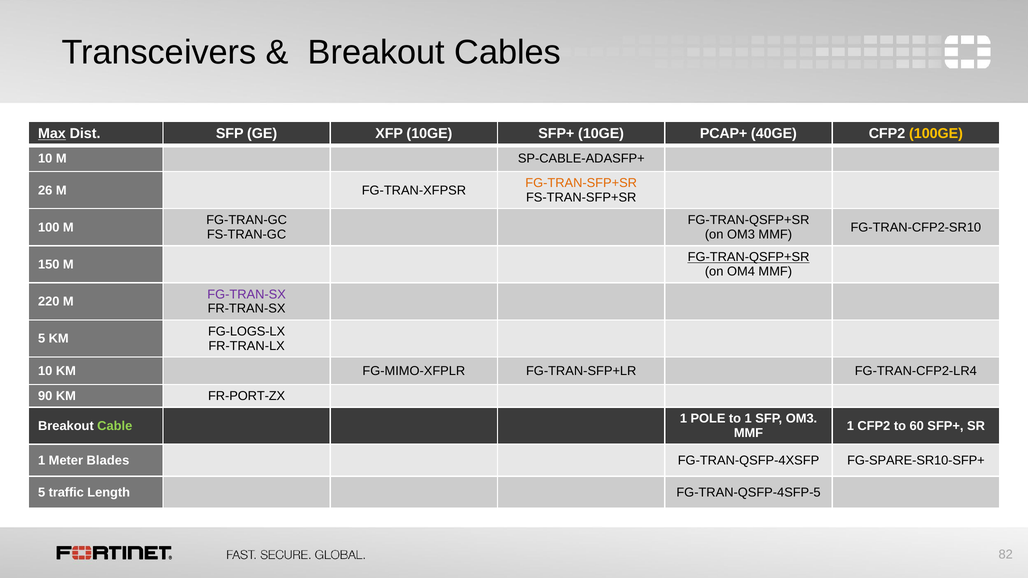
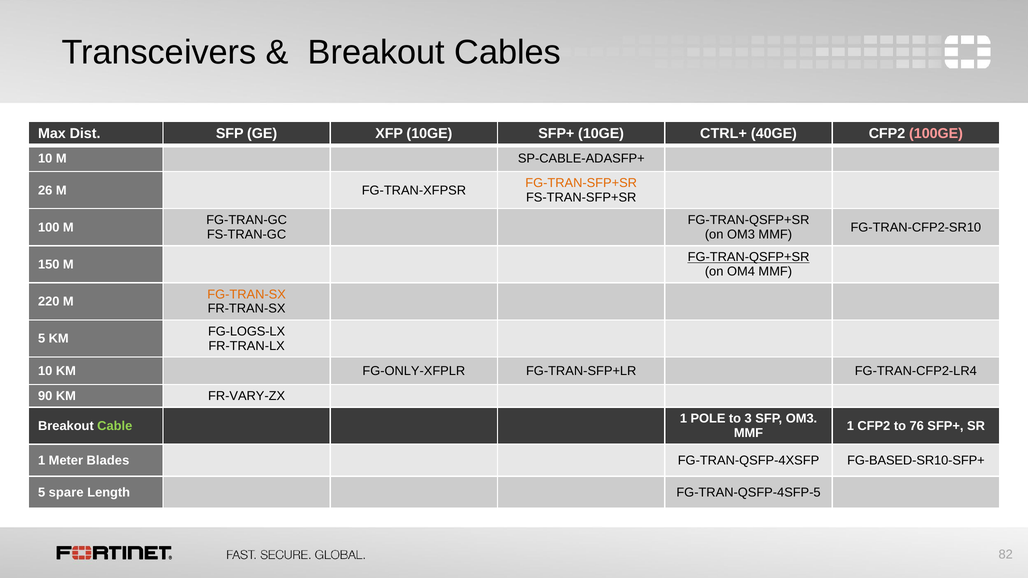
Max underline: present -> none
PCAP+: PCAP+ -> CTRL+
100GE colour: yellow -> pink
FG-TRAN-SX colour: purple -> orange
FG-MIMO-XFPLR: FG-MIMO-XFPLR -> FG-ONLY-XFPLR
FR-PORT-ZX: FR-PORT-ZX -> FR-VARY-ZX
to 1: 1 -> 3
60: 60 -> 76
FG-SPARE-SR10-SFP+: FG-SPARE-SR10-SFP+ -> FG-BASED-SR10-SFP+
traffic: traffic -> spare
